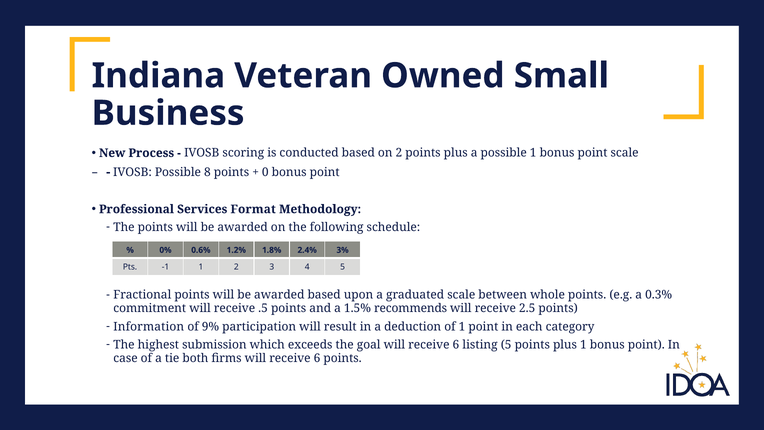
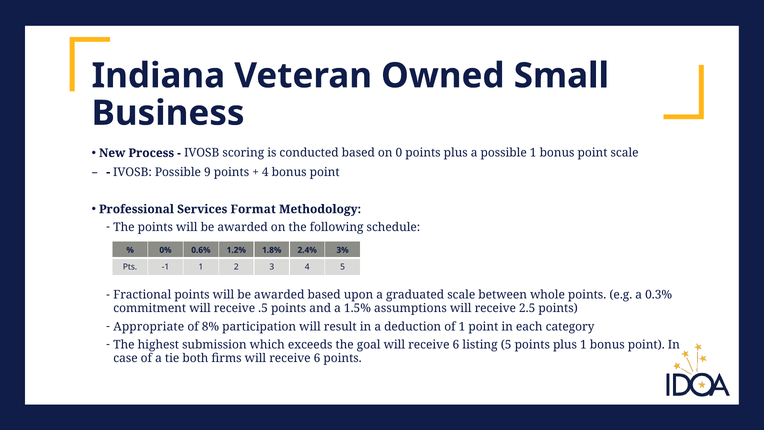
on 2: 2 -> 0
8: 8 -> 9
0 at (265, 172): 0 -> 4
recommends: recommends -> assumptions
Information: Information -> Appropriate
9%: 9% -> 8%
